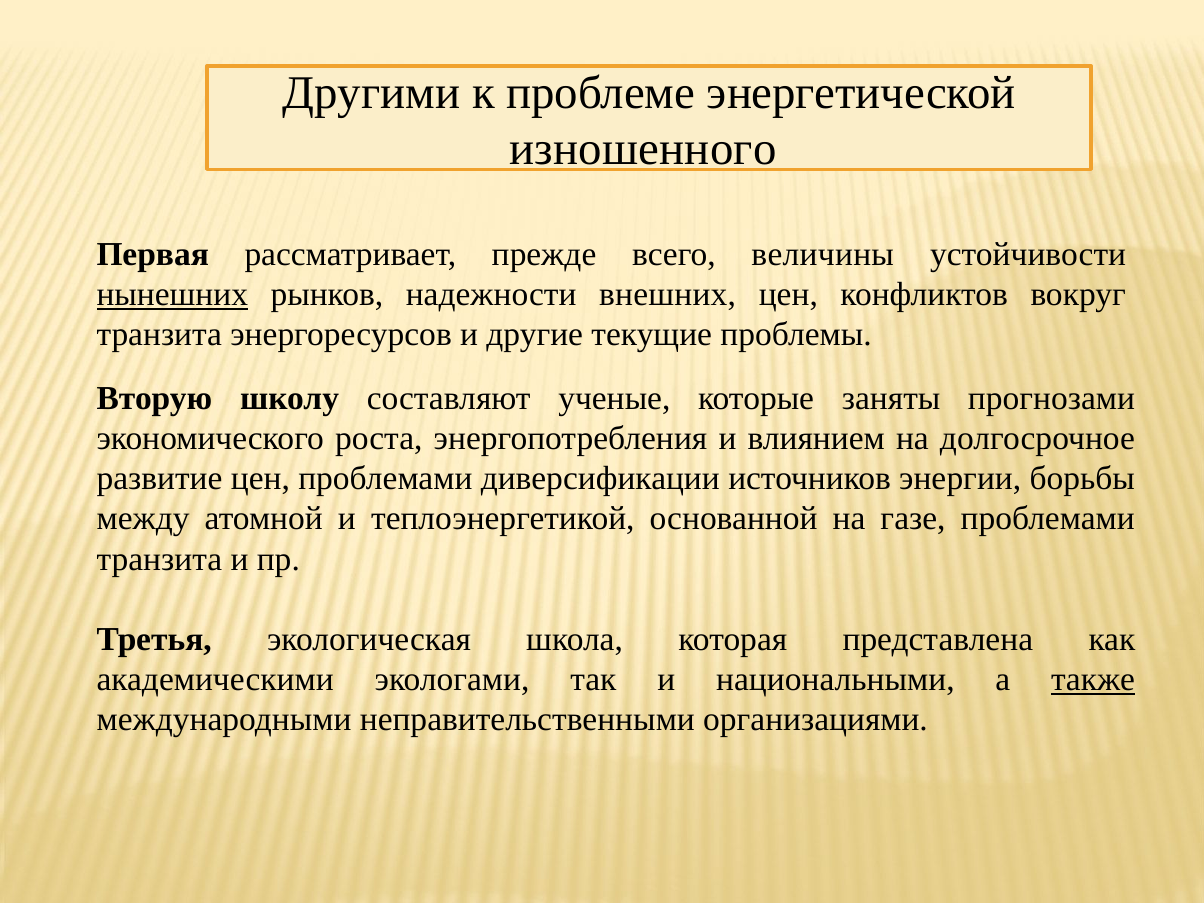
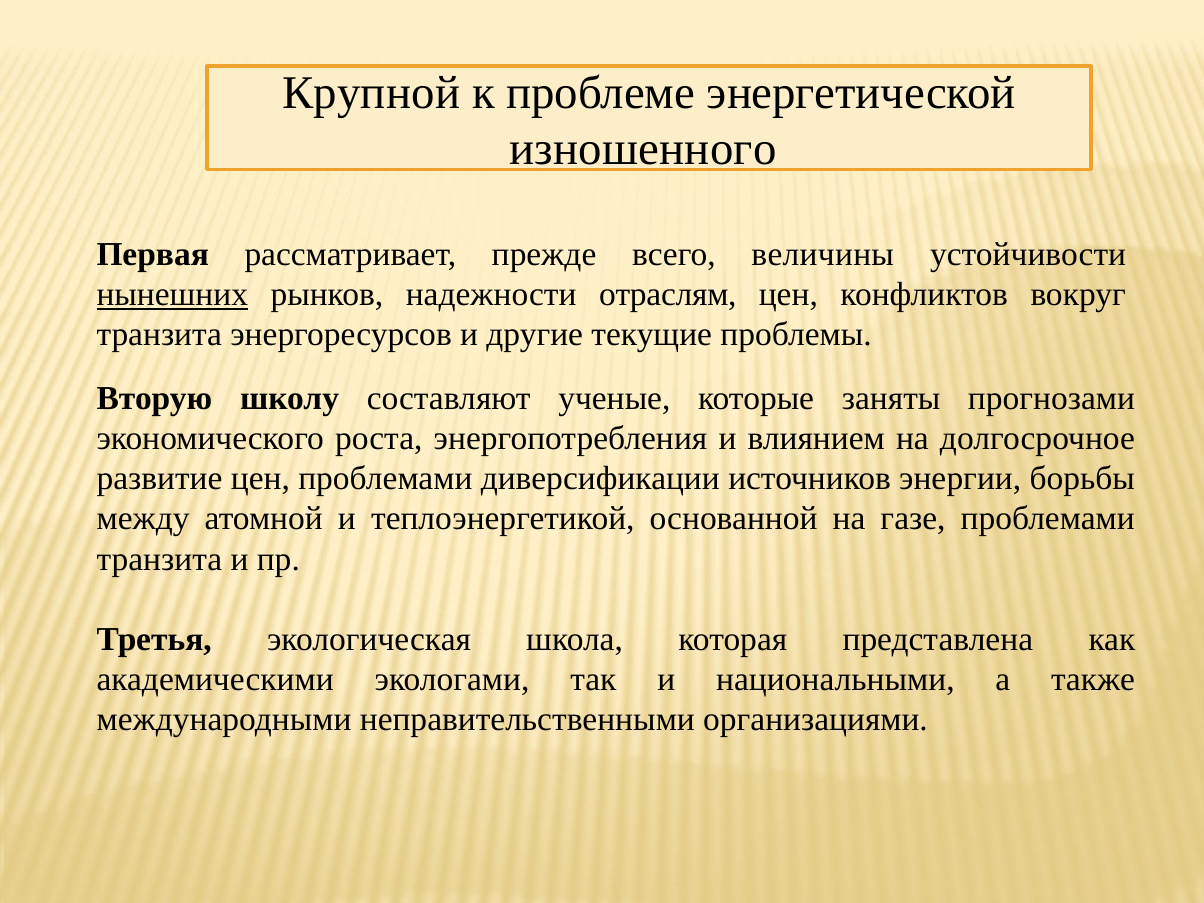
Другими: Другими -> Крупной
внешних: внешних -> отраслям
также underline: present -> none
